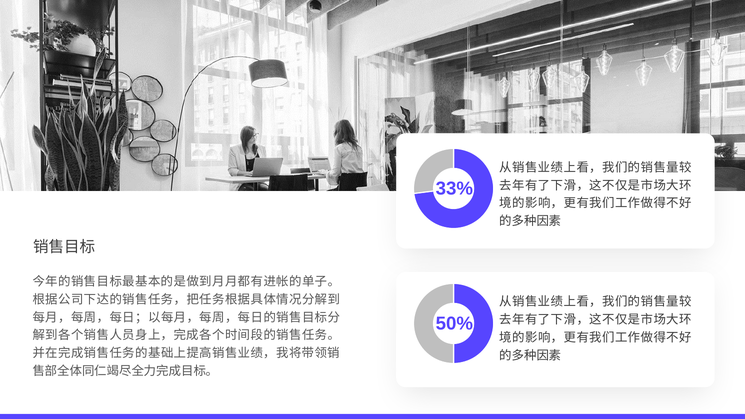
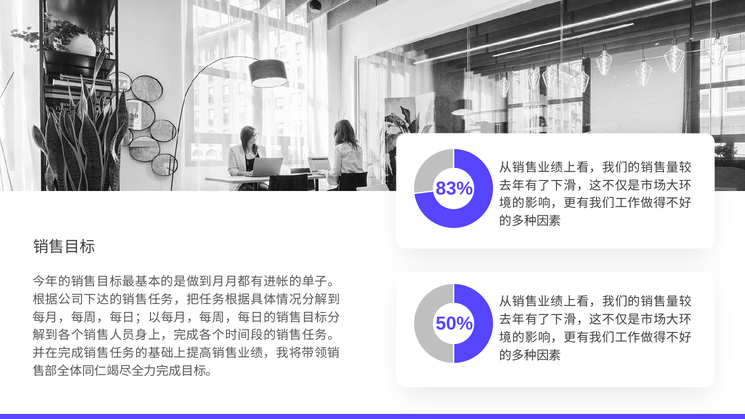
33%: 33% -> 83%
